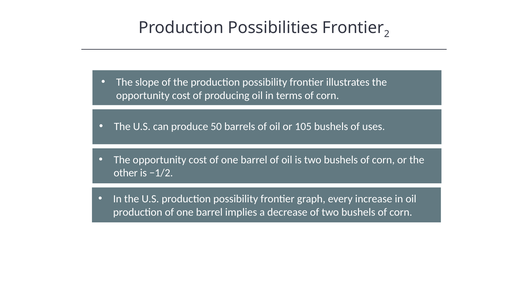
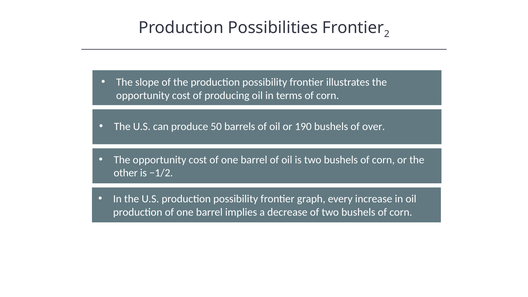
105: 105 -> 190
uses: uses -> over
